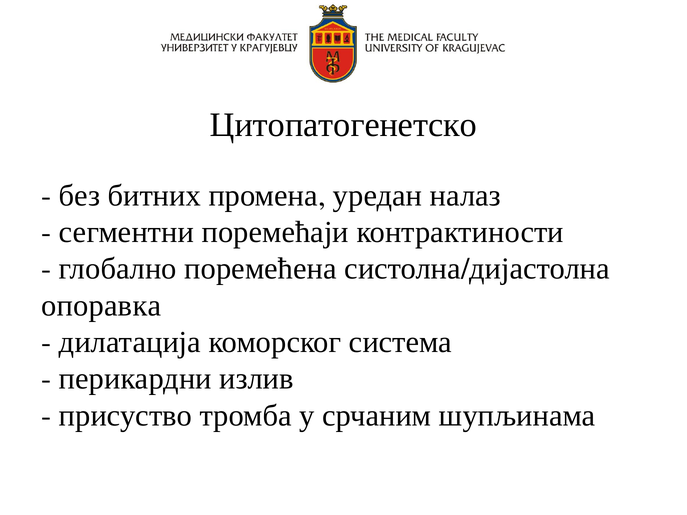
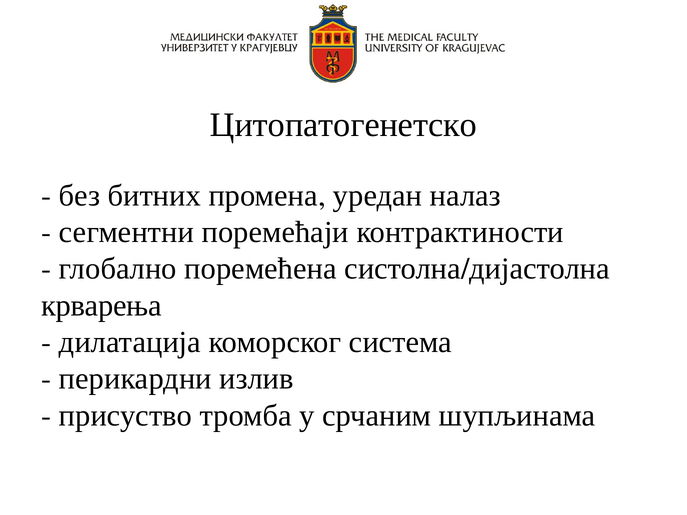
опоравка: опоравка -> крварења
